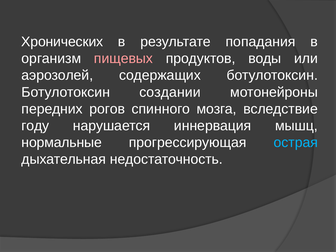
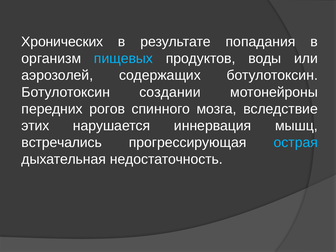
пищевых colour: pink -> light blue
году: году -> этих
нормальные: нормальные -> встречались
